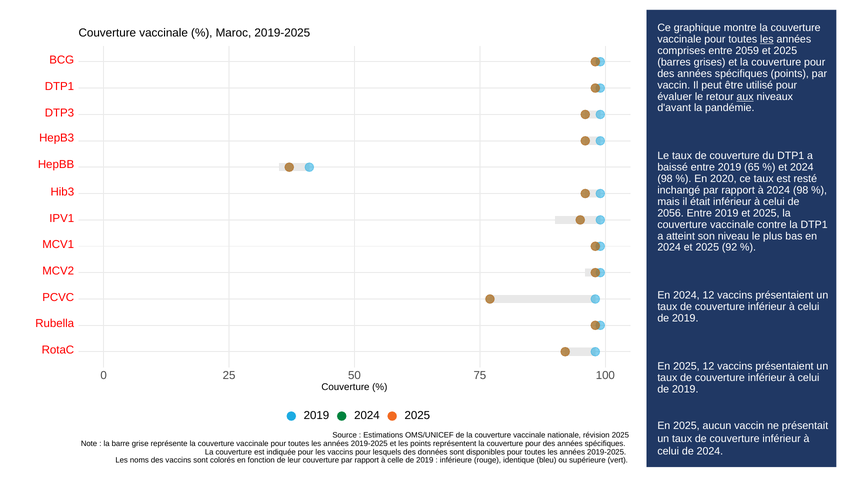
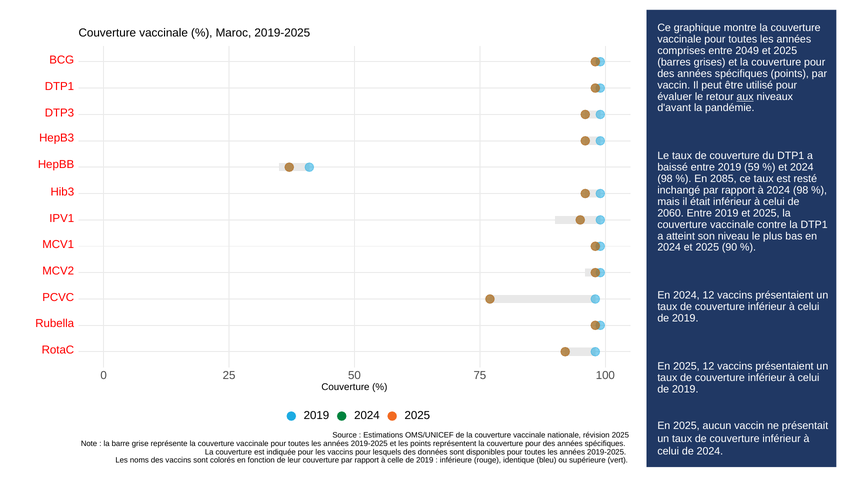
les at (767, 39) underline: present -> none
2059: 2059 -> 2049
65: 65 -> 59
2020: 2020 -> 2085
2056: 2056 -> 2060
92: 92 -> 90
